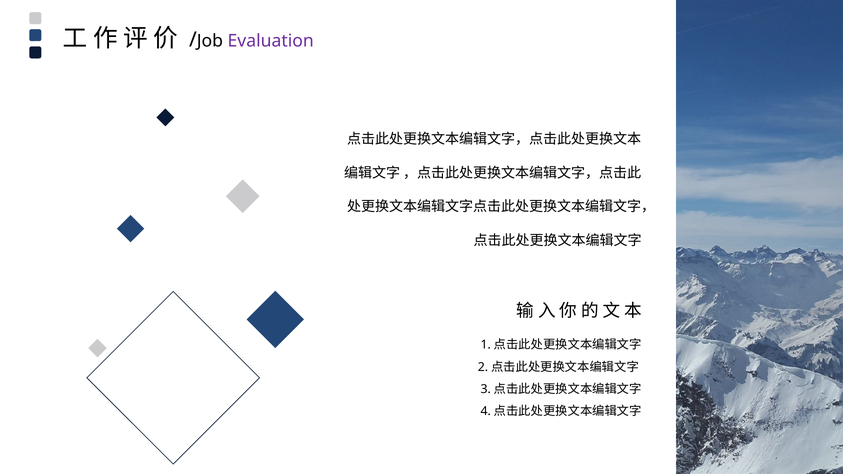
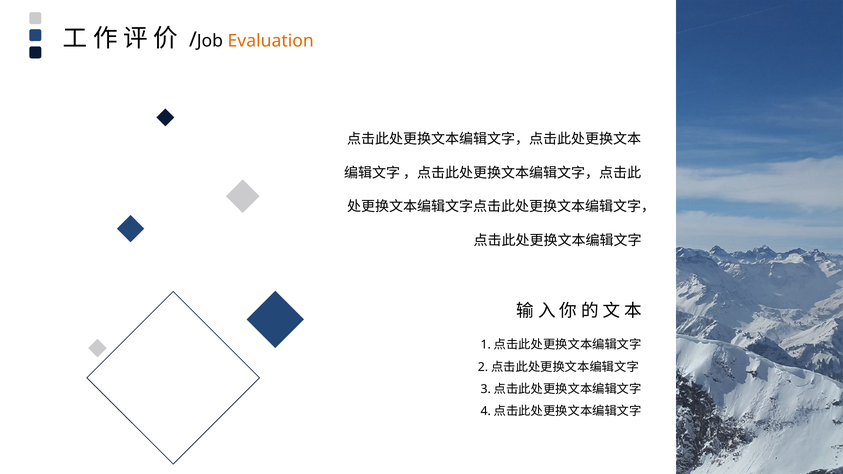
Evaluation colour: purple -> orange
